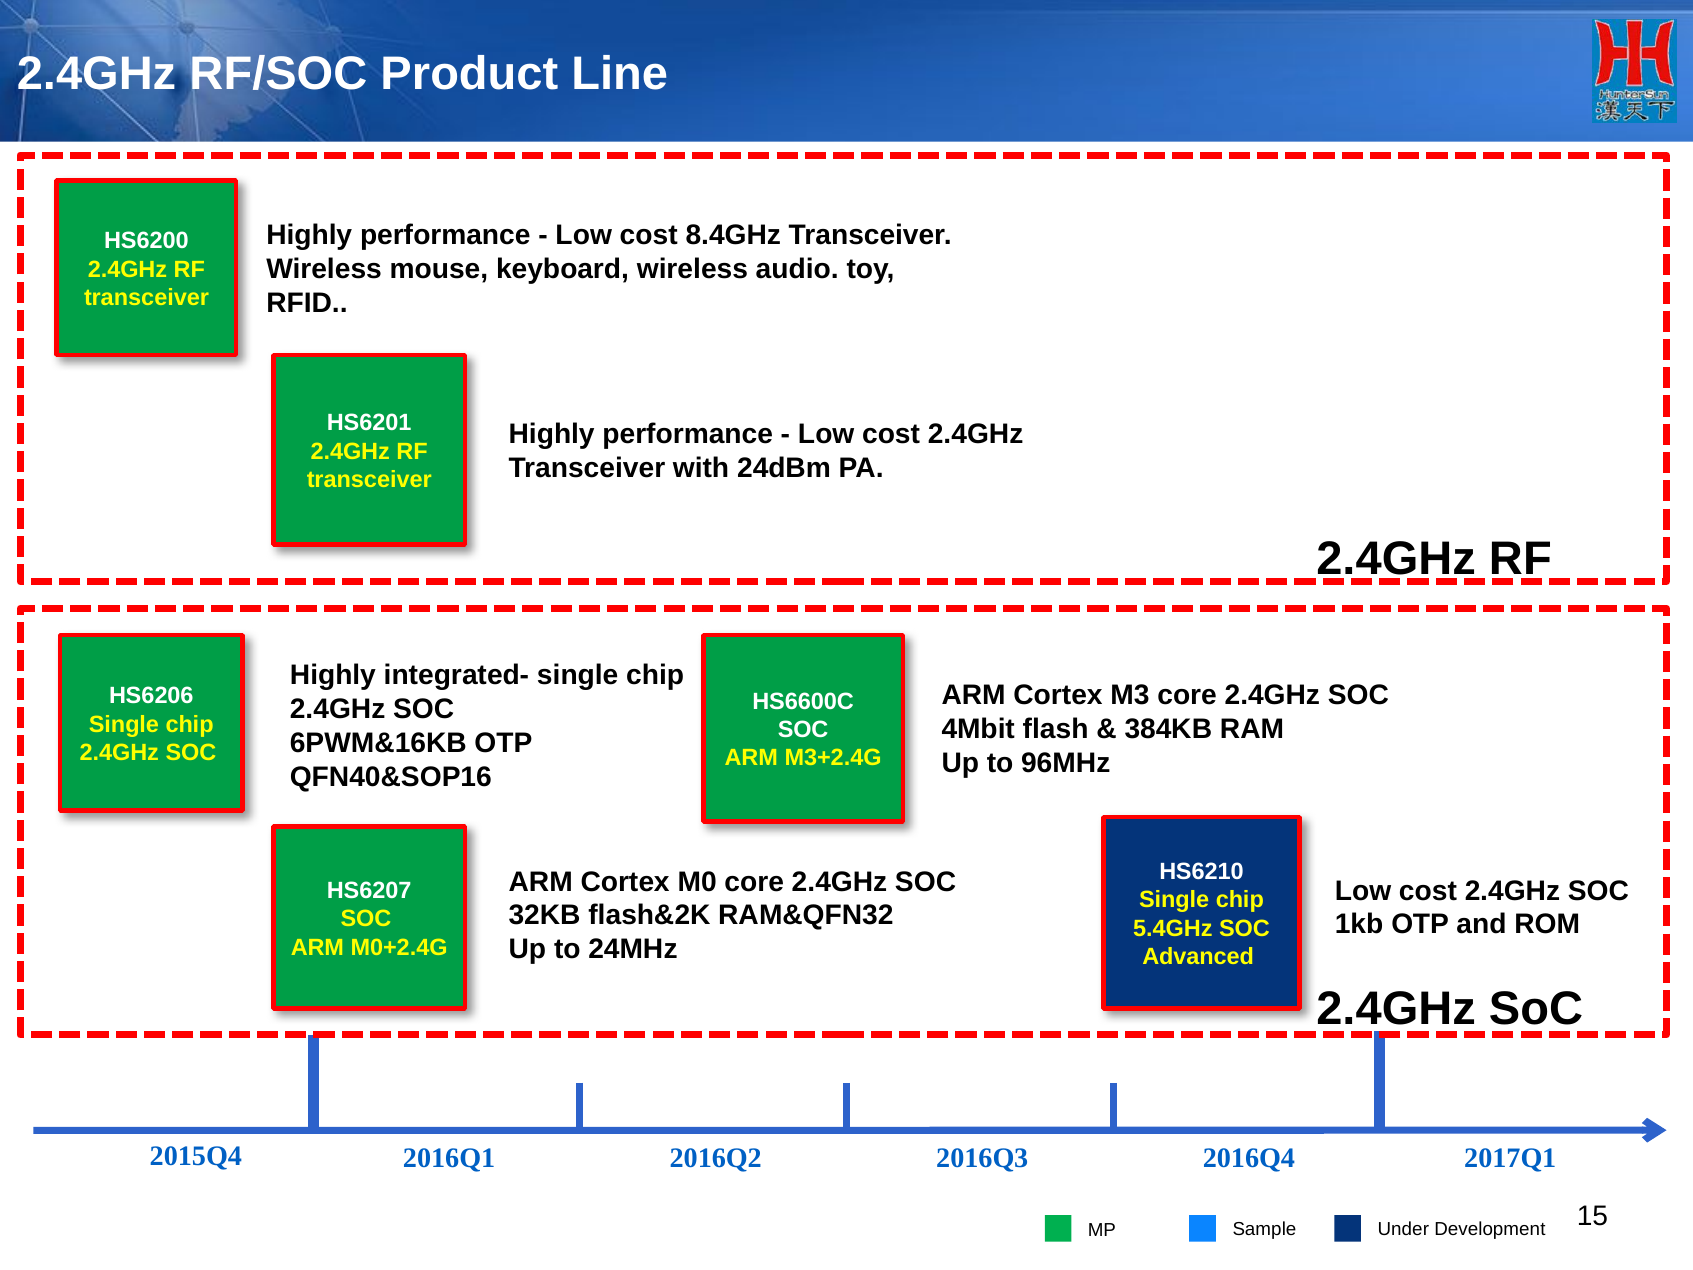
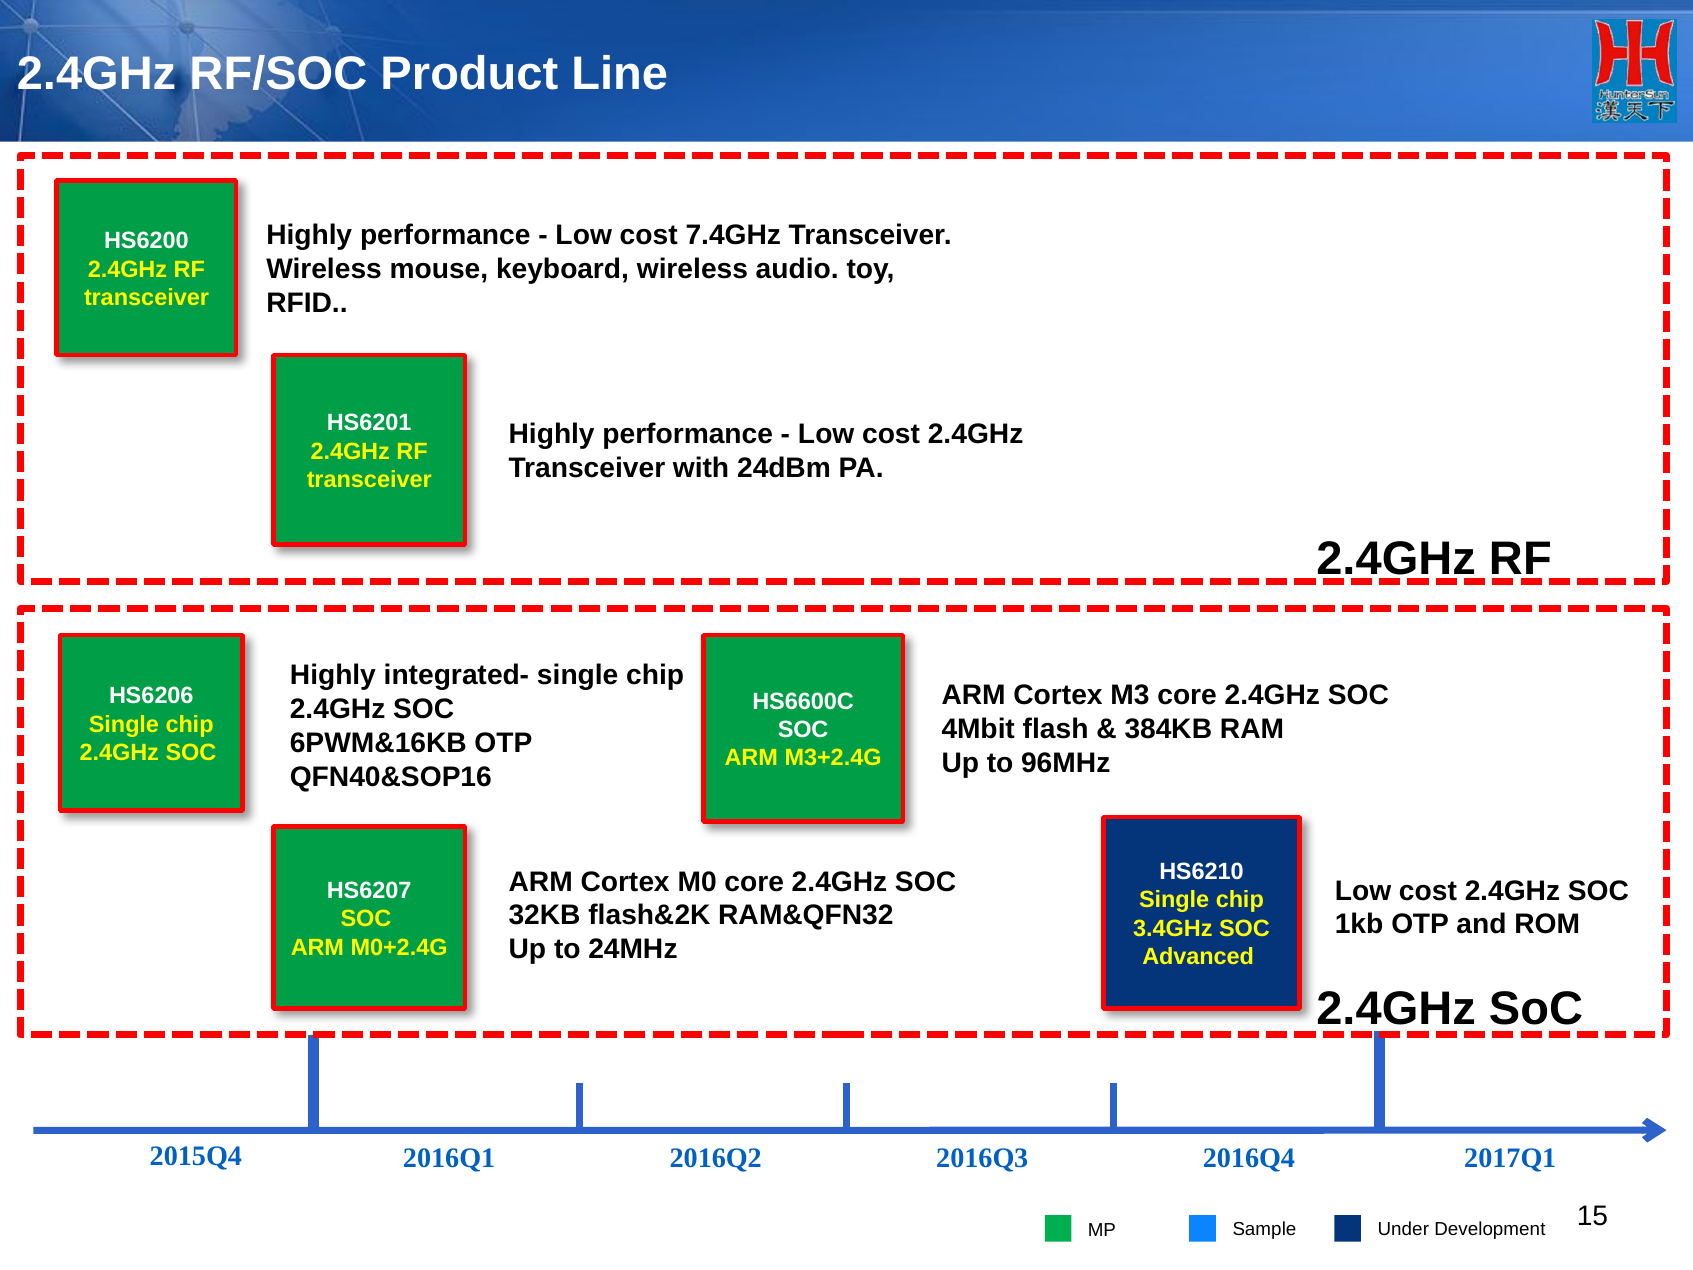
8.4GHz: 8.4GHz -> 7.4GHz
5.4GHz: 5.4GHz -> 3.4GHz
